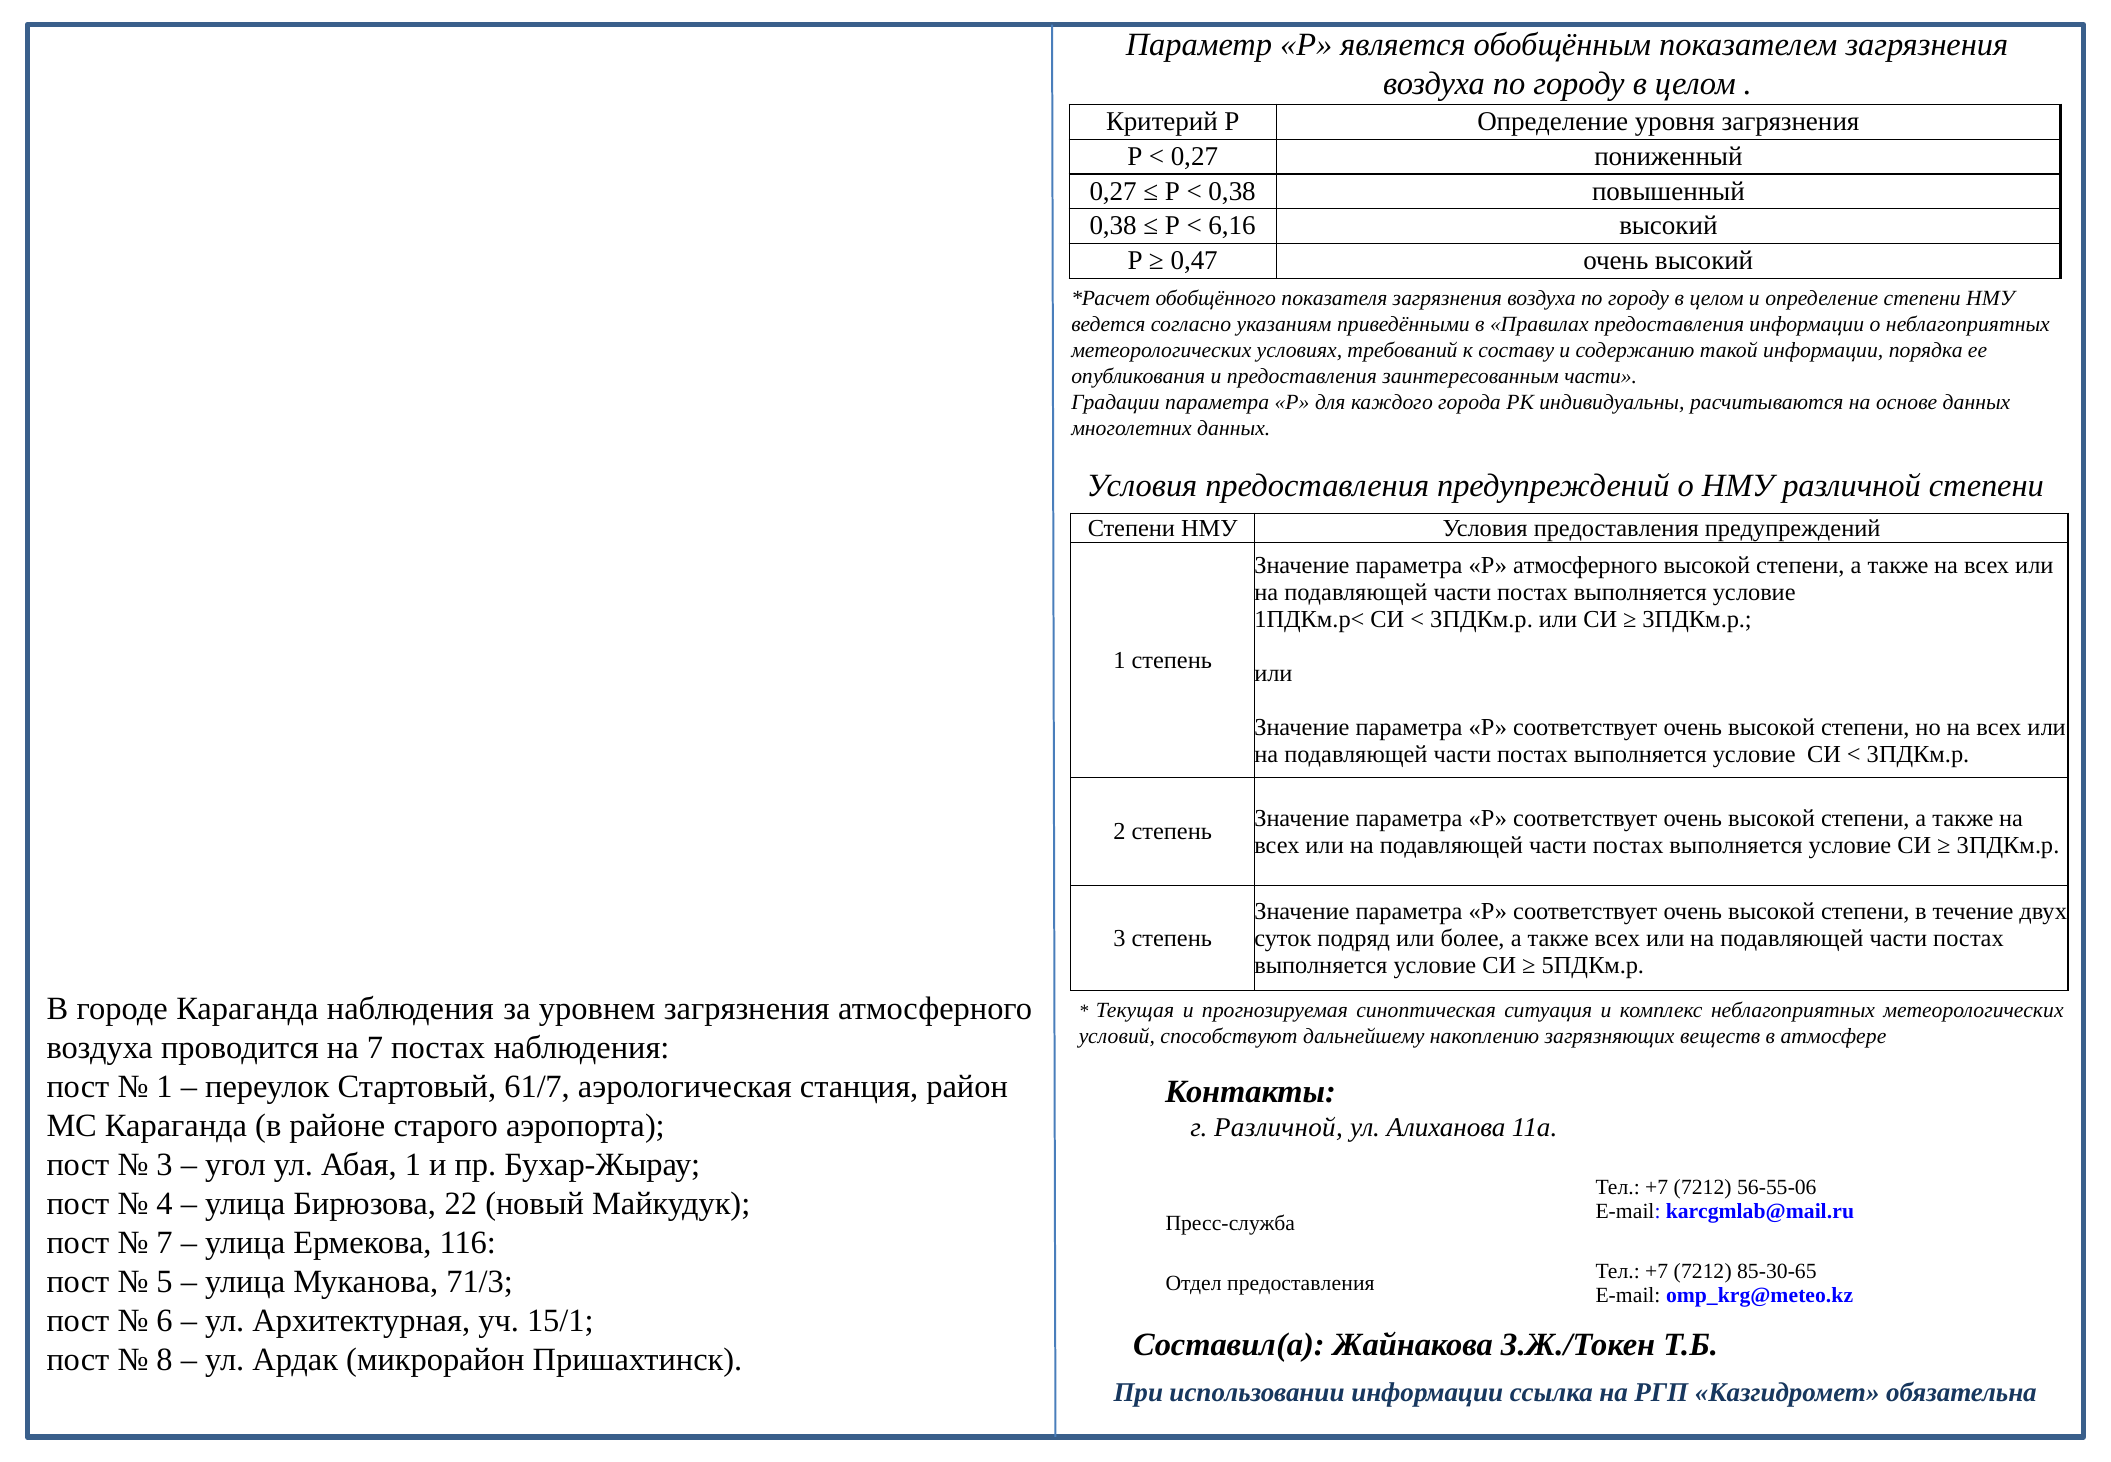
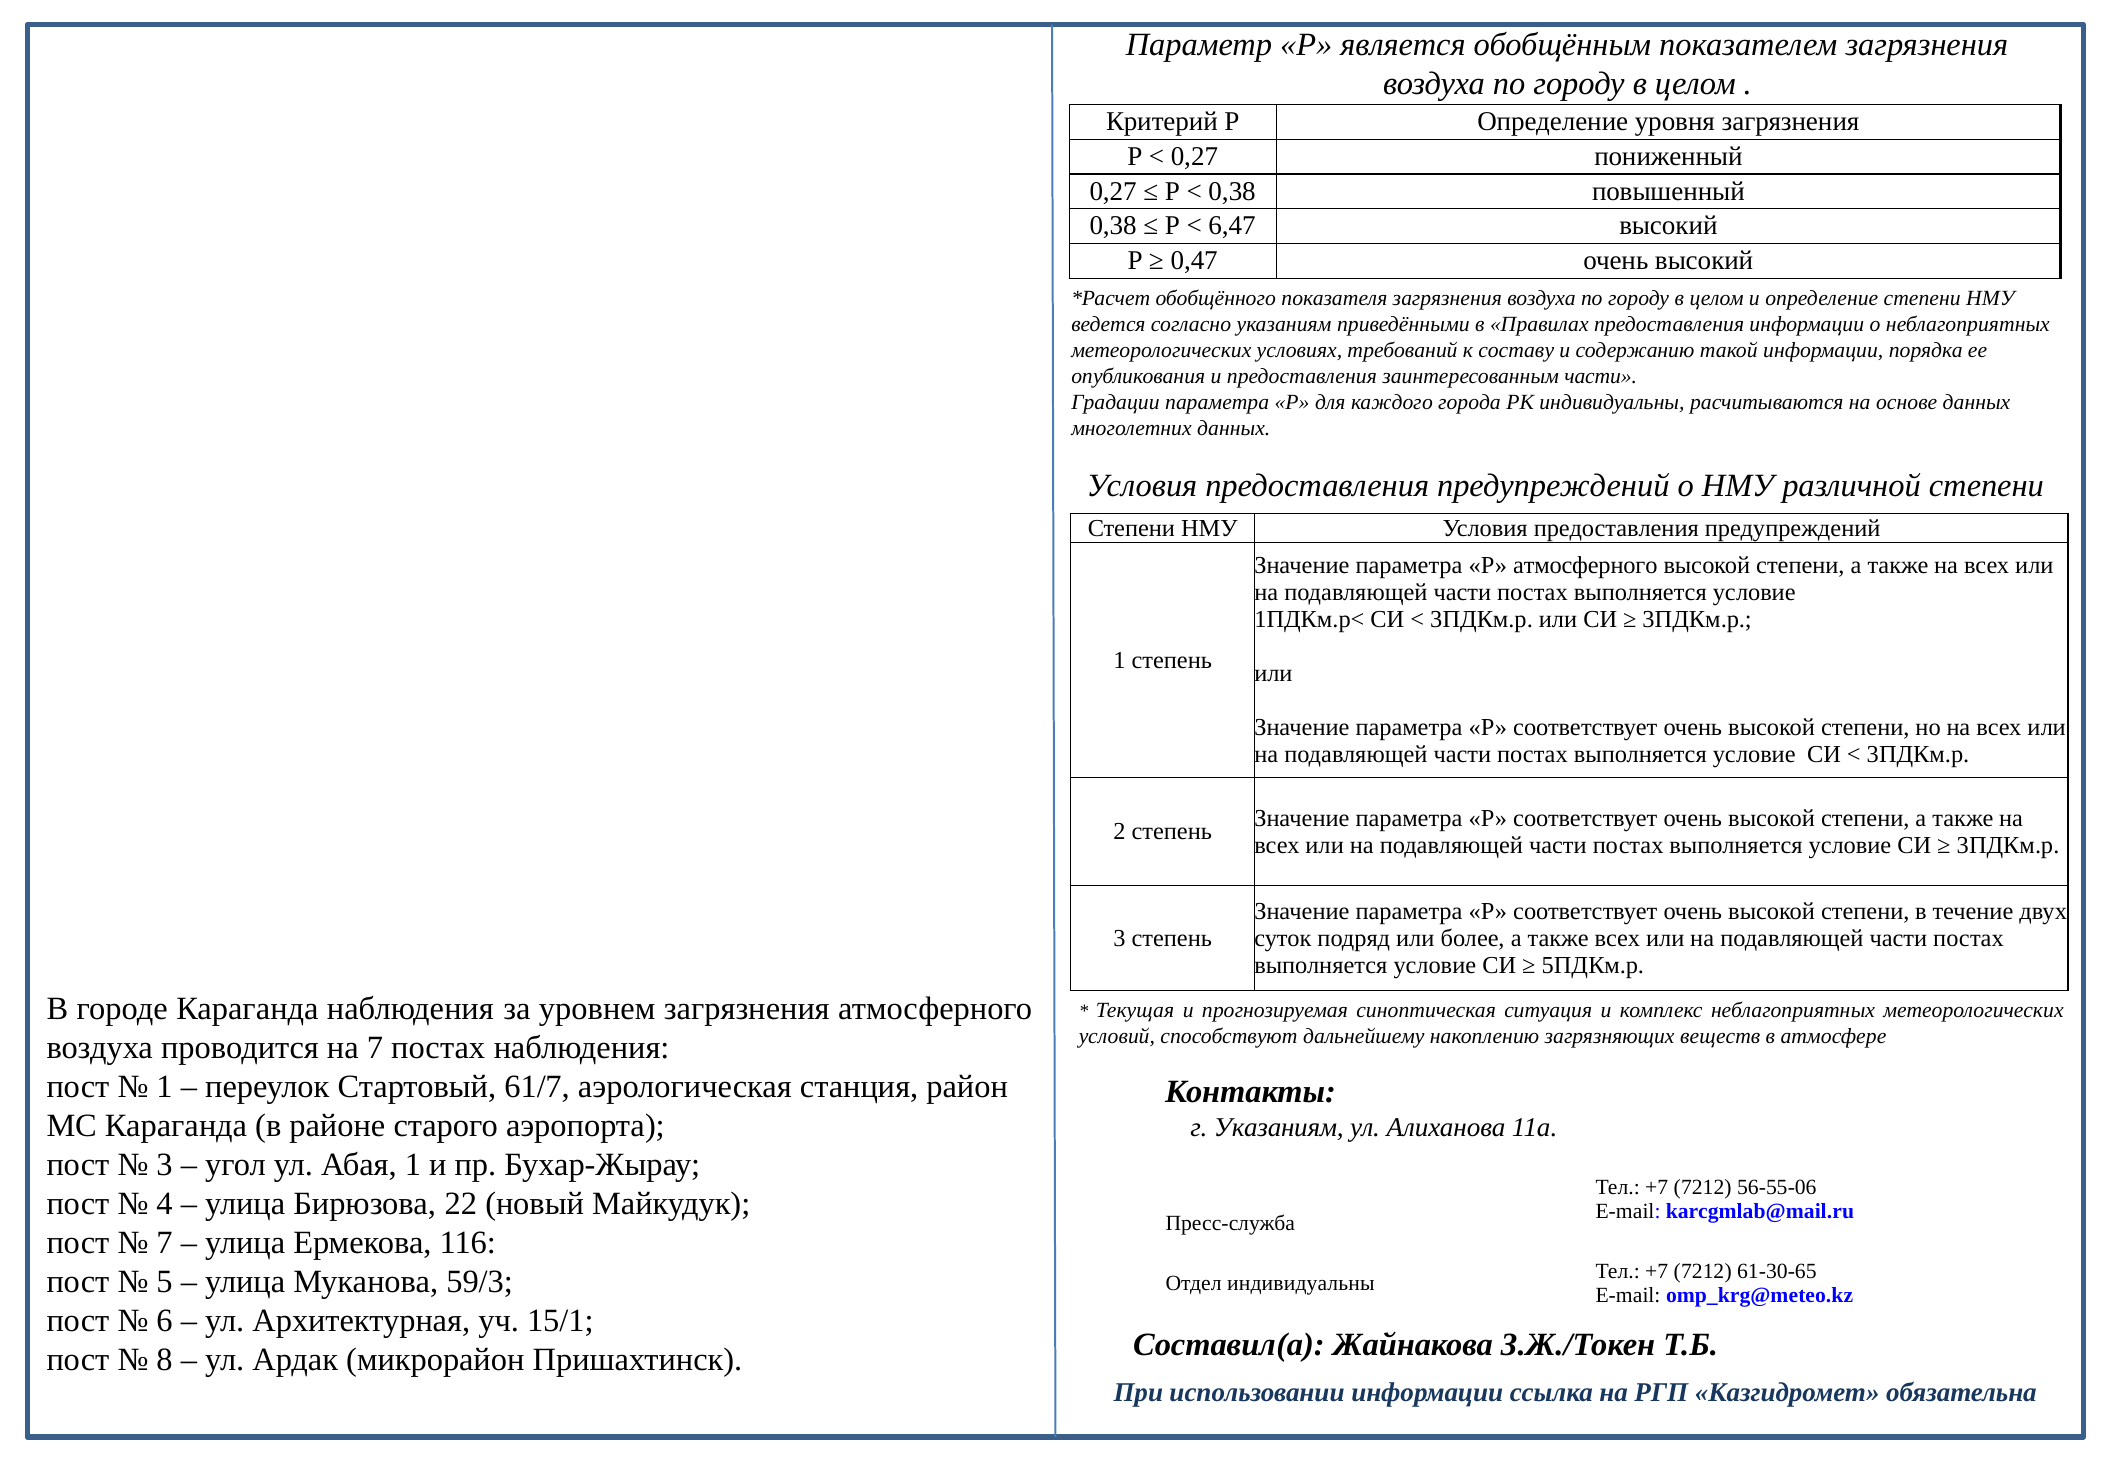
6,16: 6,16 -> 6,47
г Различной: Различной -> Указаниям
85-30-65: 85-30-65 -> 61-30-65
71/3: 71/3 -> 59/3
Отдел предоставления: предоставления -> индивидуальны
